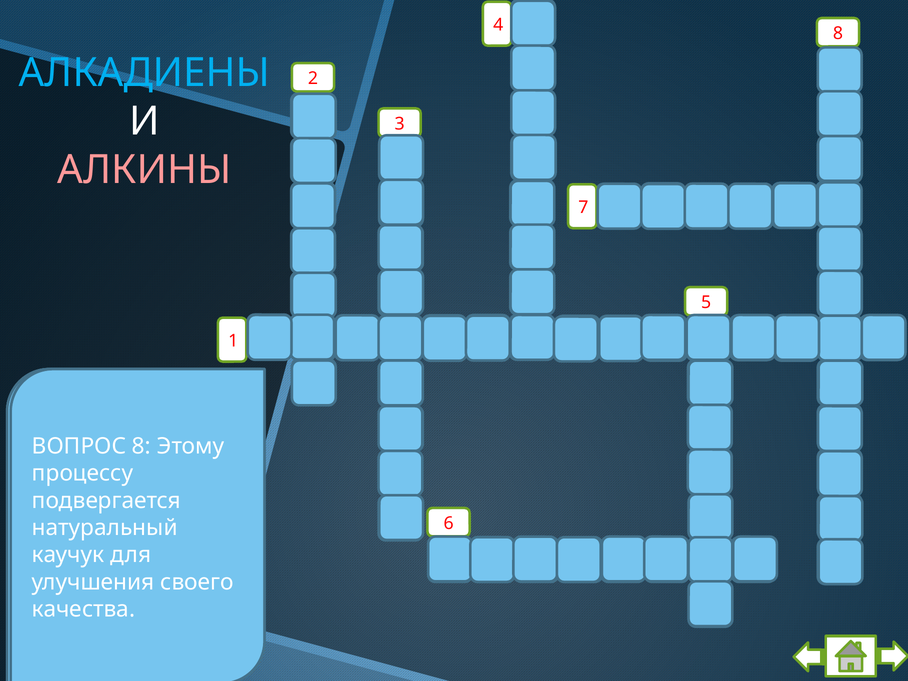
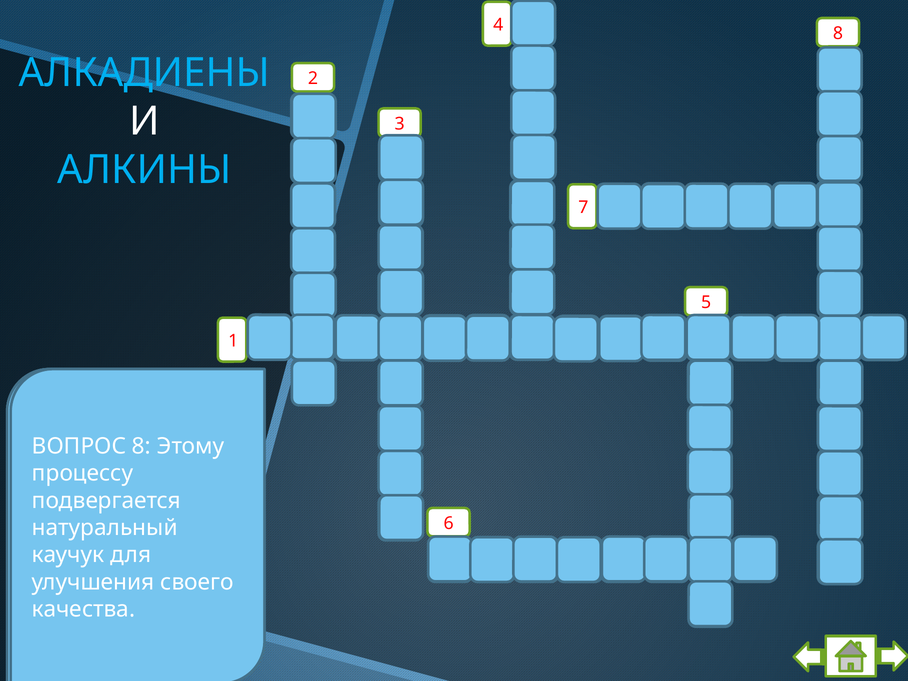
АЛКИНЫ colour: pink -> light blue
